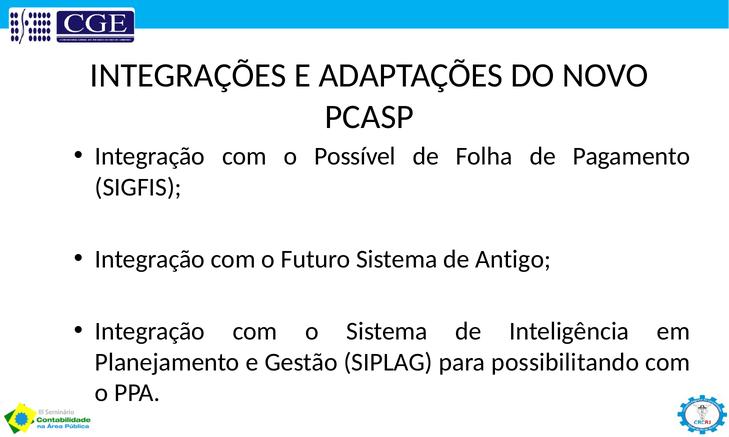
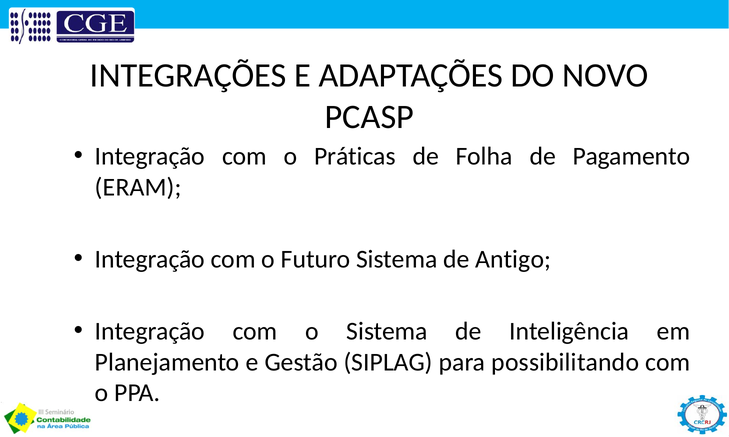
Possível: Possível -> Práticas
SIGFIS: SIGFIS -> ERAM
